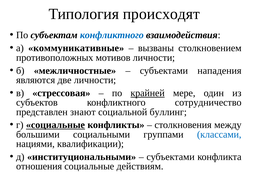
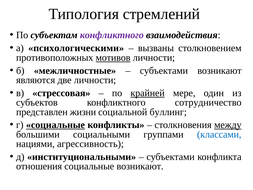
происходят: происходят -> стремлений
конфликтного at (112, 35) colour: blue -> purple
коммуникативные: коммуникативные -> психологическими
мотивов underline: none -> present
субъектами нападения: нападения -> возникают
знают: знают -> жизни
между underline: none -> present
квалификации: квалификации -> агрессивность
социальные действиям: действиям -> возникают
